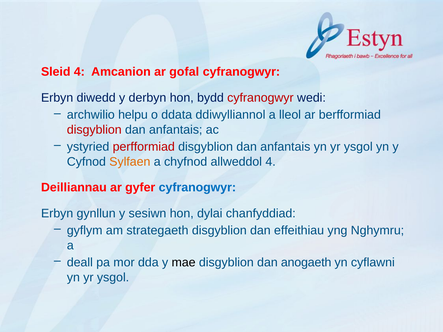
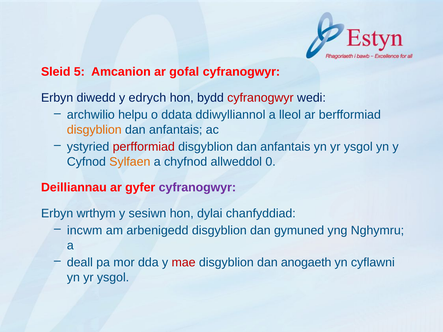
Sleid 4: 4 -> 5
derbyn: derbyn -> edrych
disgyblion at (94, 130) colour: red -> orange
allweddol 4: 4 -> 0
cyfranogwyr at (197, 188) colour: blue -> purple
gynllun: gynllun -> wrthym
gyflym: gyflym -> incwm
strategaeth: strategaeth -> arbenigedd
effeithiau: effeithiau -> gymuned
mae colour: black -> red
